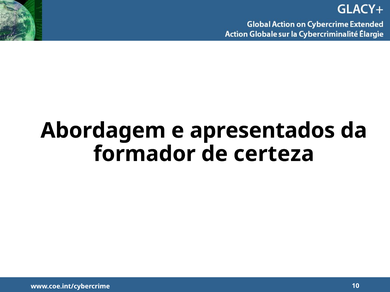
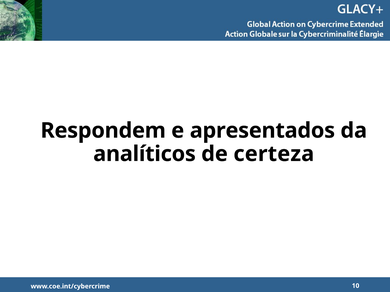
Abordagem: Abordagem -> Respondem
formador: formador -> analíticos
